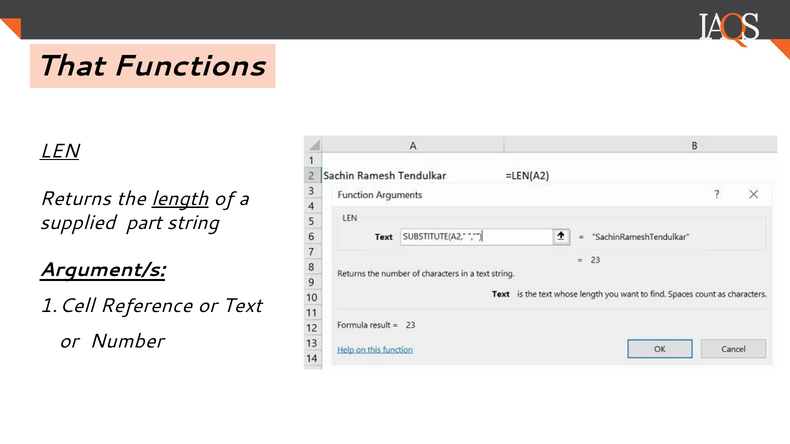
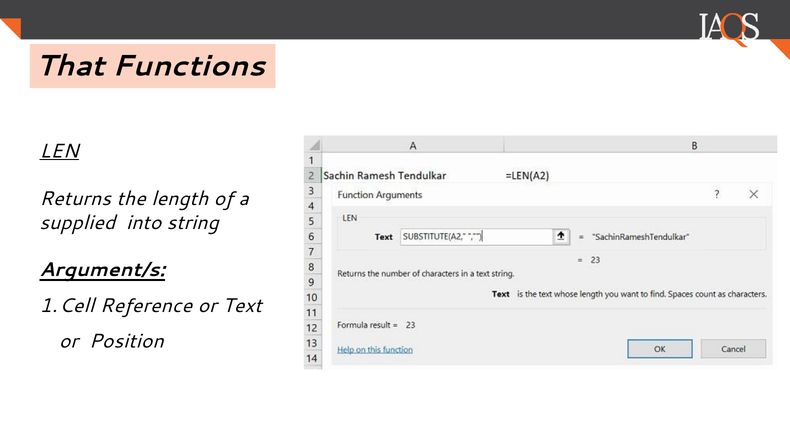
length underline: present -> none
part: part -> into
Number: Number -> Position
